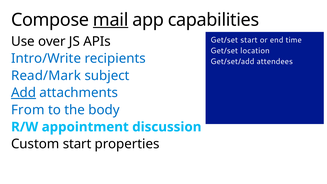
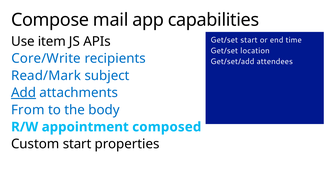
mail underline: present -> none
over: over -> item
Intro/Write: Intro/Write -> Core/Write
discussion: discussion -> composed
